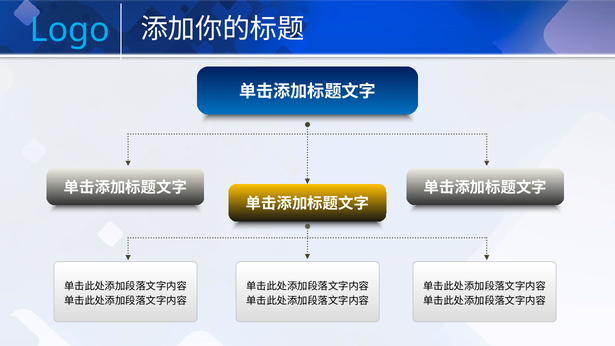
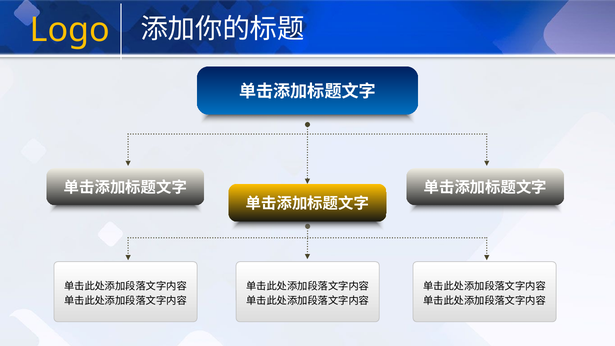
Logo colour: light blue -> yellow
